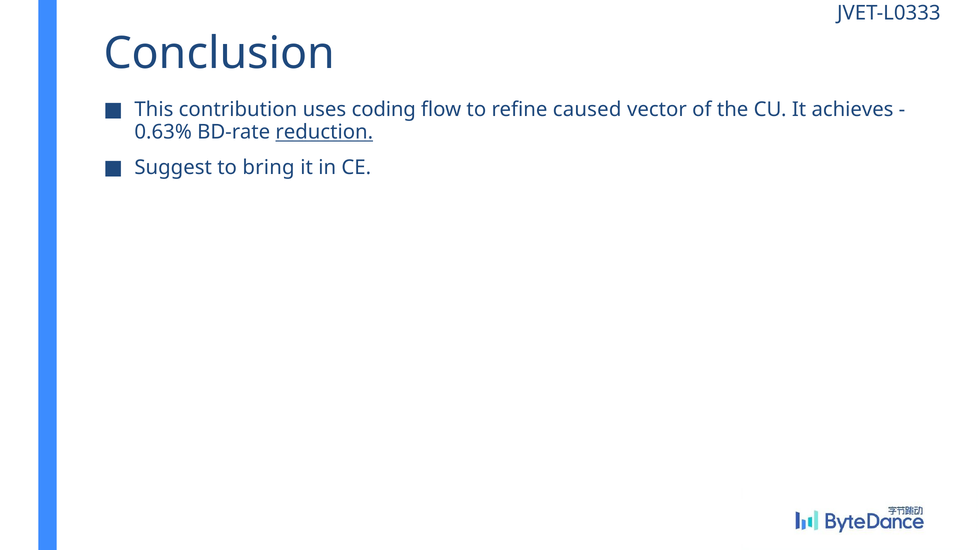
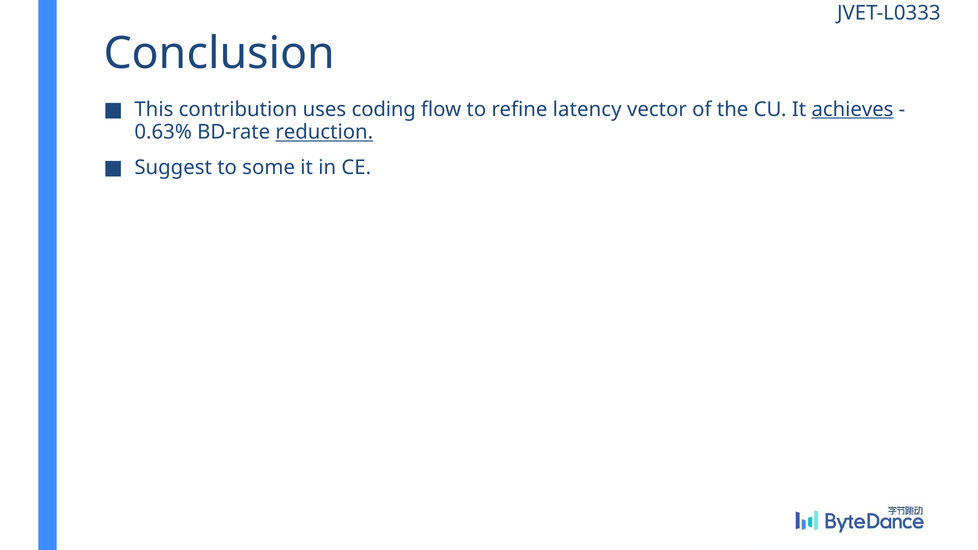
caused: caused -> latency
achieves underline: none -> present
bring: bring -> some
